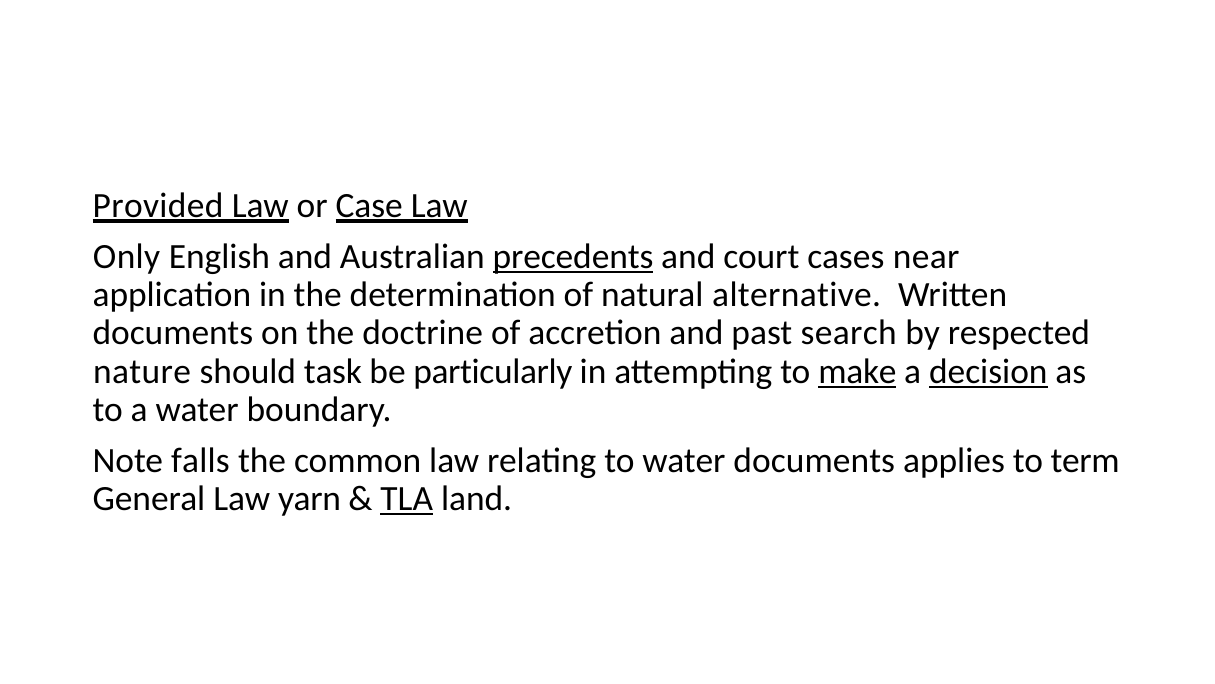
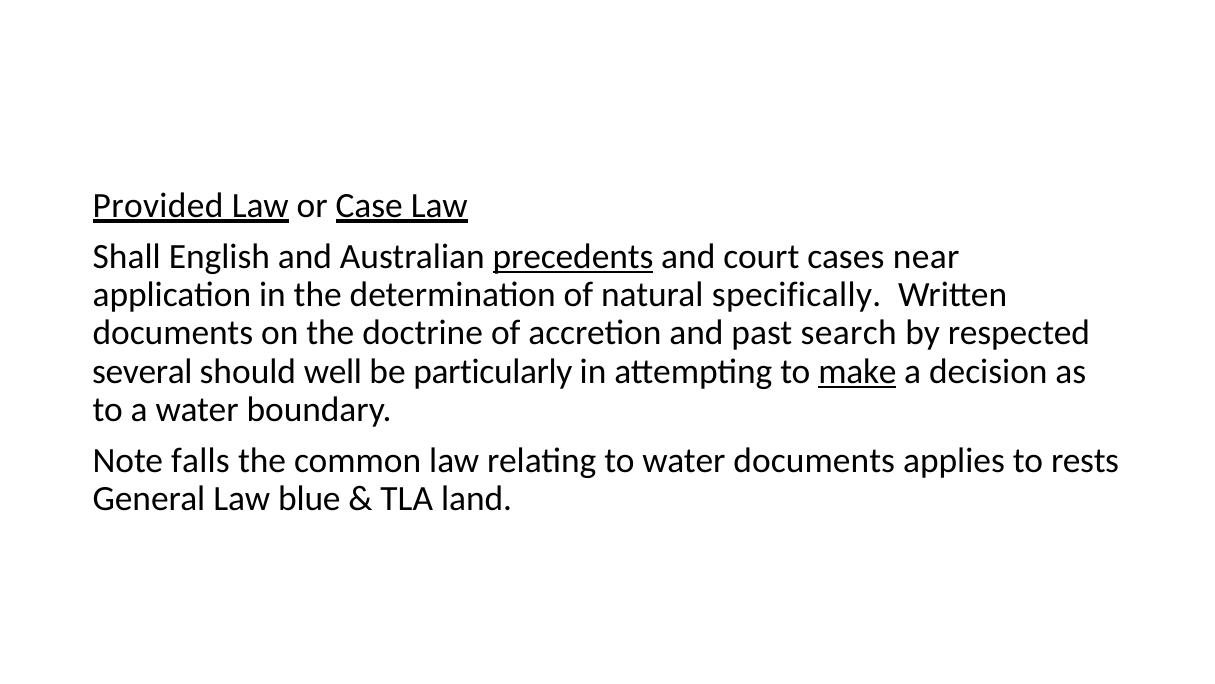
Only: Only -> Shall
alternative: alternative -> specifically
nature: nature -> several
task: task -> well
decision underline: present -> none
term: term -> rests
yarn: yarn -> blue
TLA underline: present -> none
